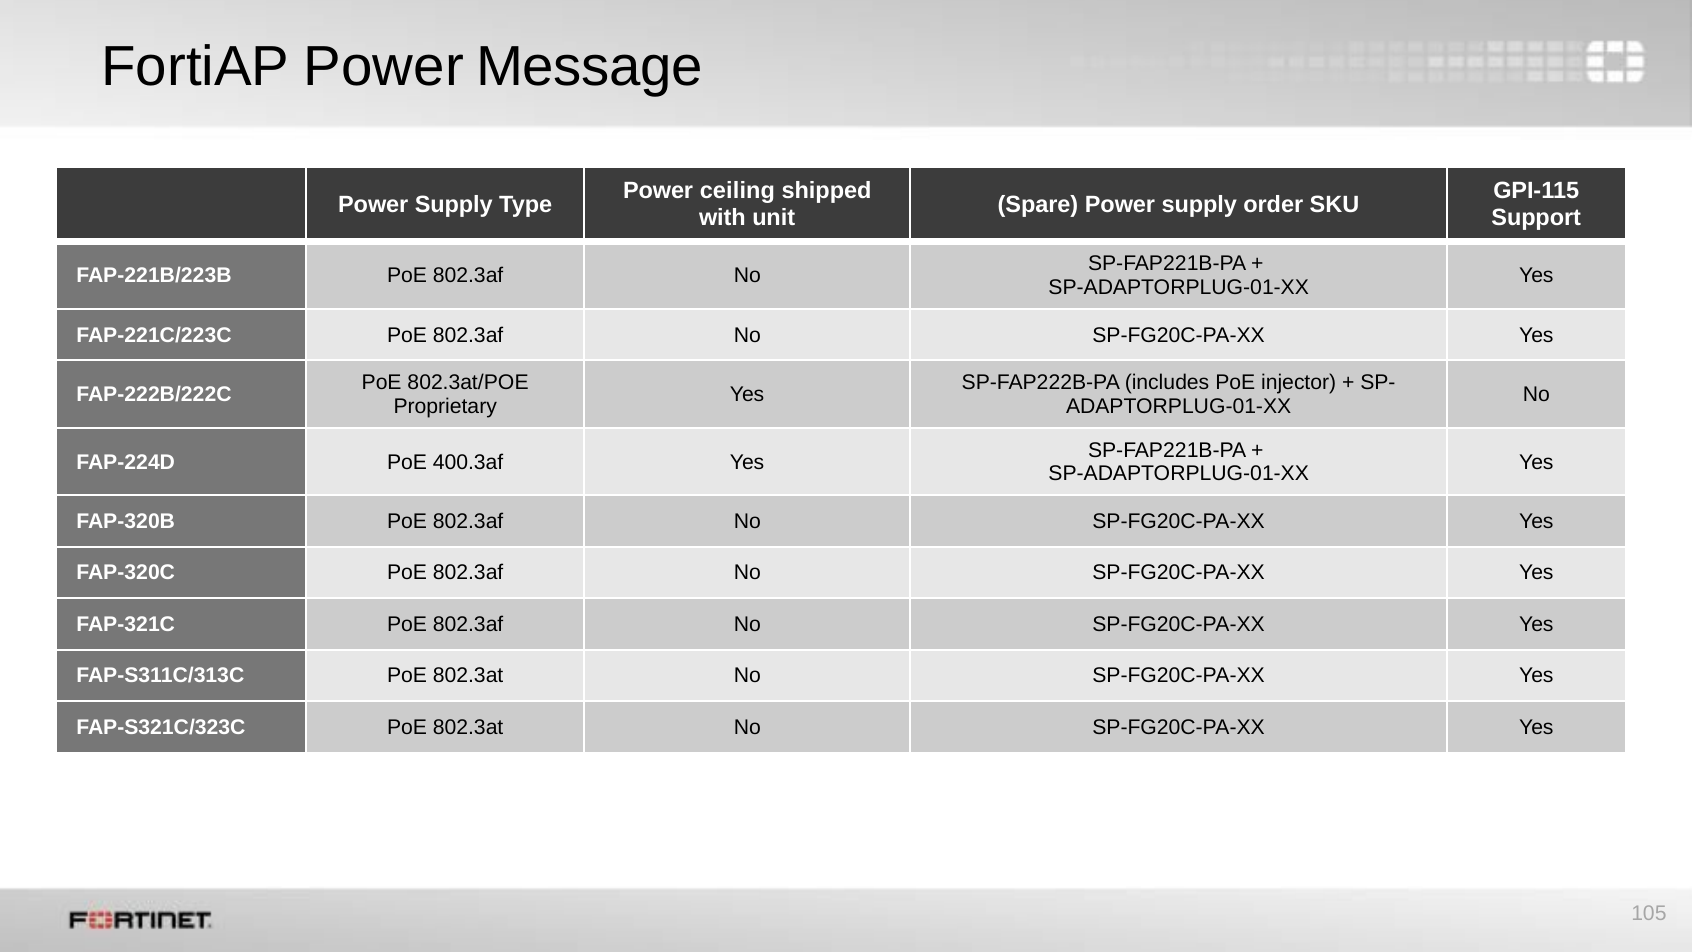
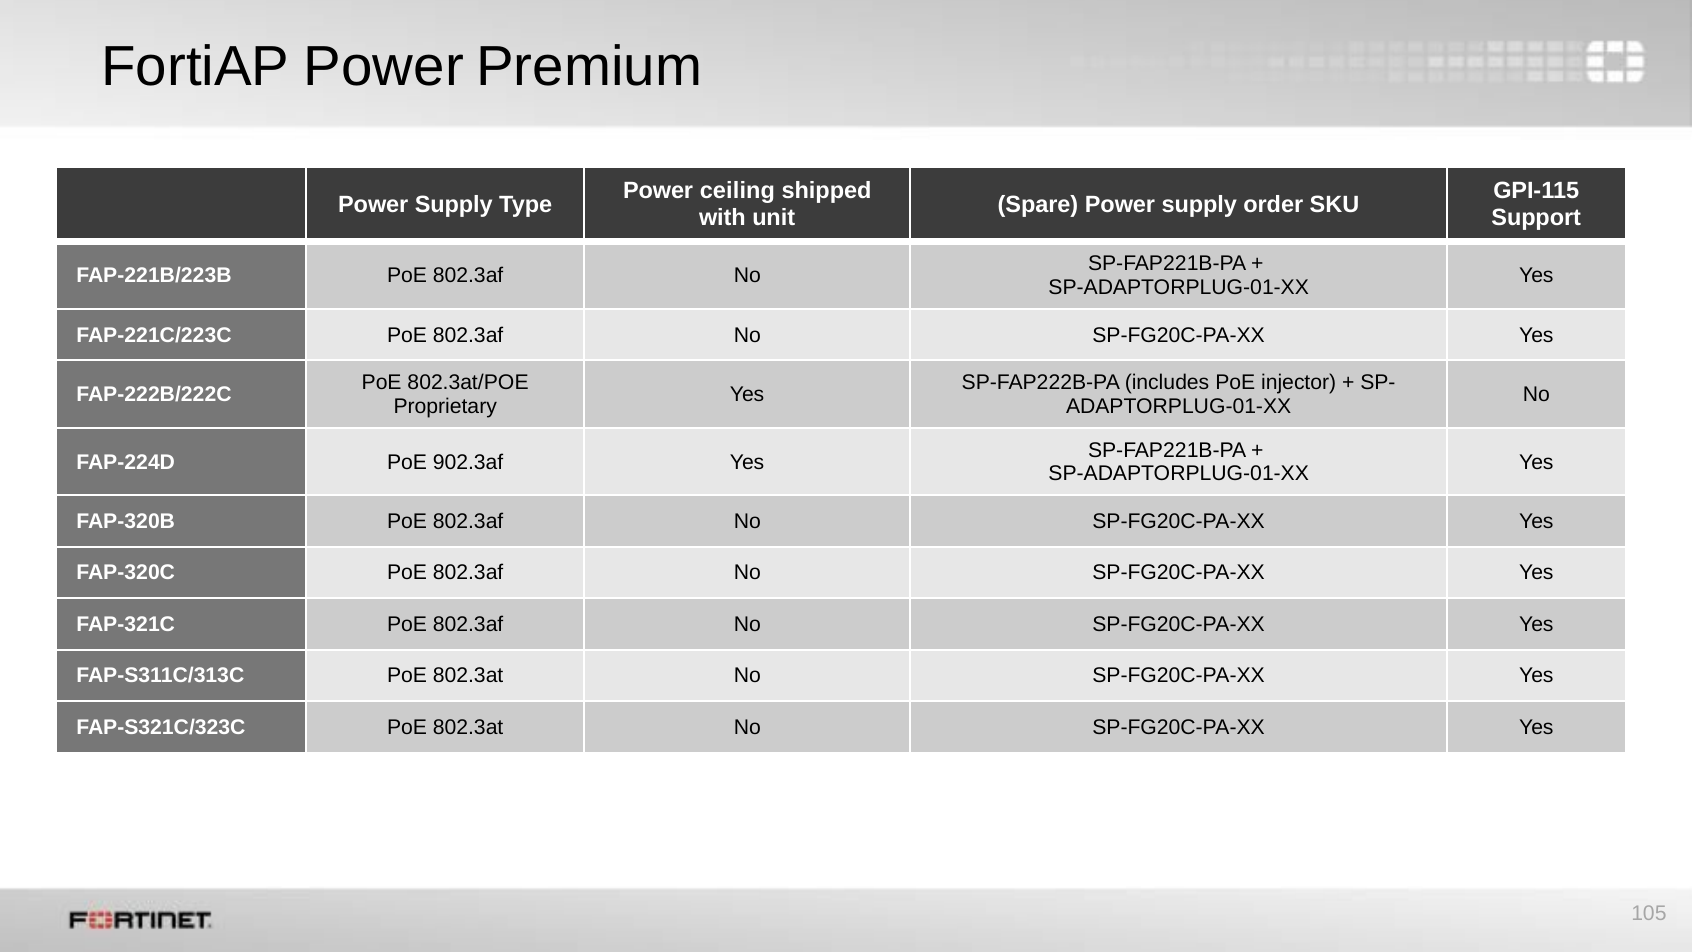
Message: Message -> Premium
400.3af: 400.3af -> 902.3af
